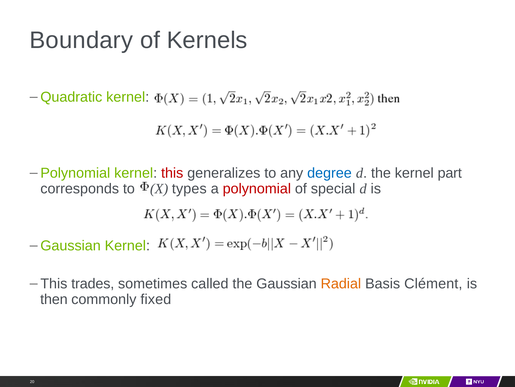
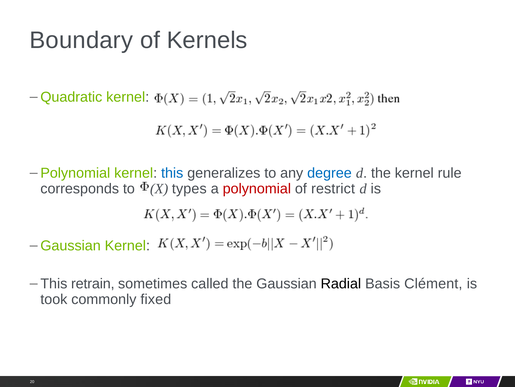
this at (172, 173) colour: red -> blue
part: part -> rule
special: special -> restrict
trades: trades -> retrain
Radial colour: orange -> black
then: then -> took
